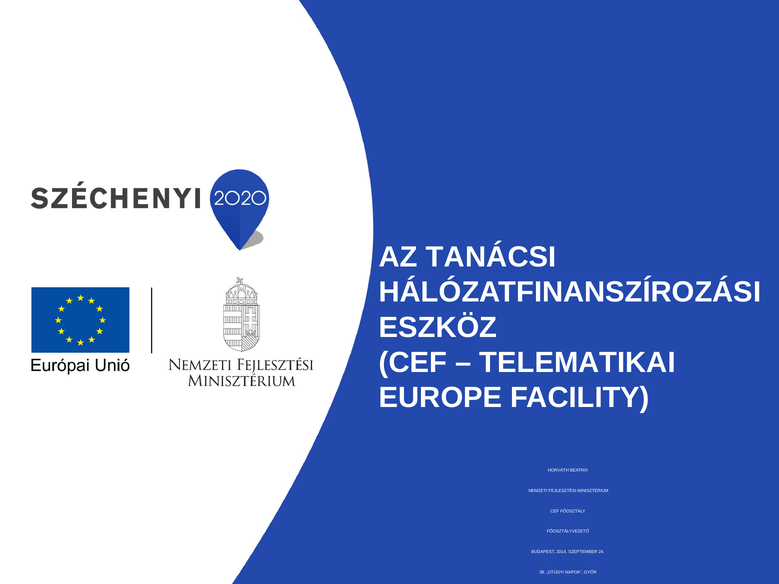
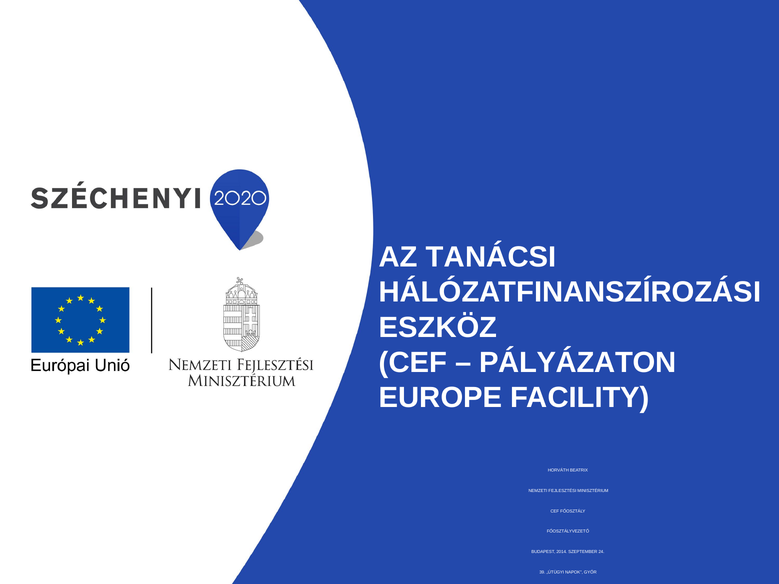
TELEMATIKAI: TELEMATIKAI -> PÁLYÁZATON
